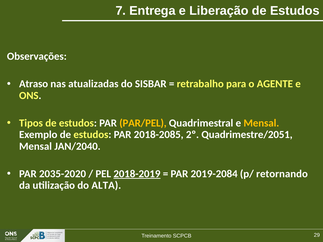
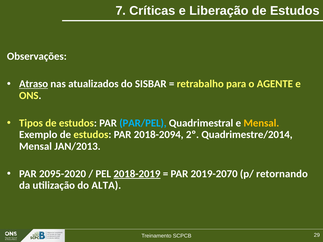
Entrega: Entrega -> Críticas
Atraso underline: none -> present
atualizadas: atualizadas -> atualizados
PAR/PEL colour: yellow -> light blue
2018-2085: 2018-2085 -> 2018-2094
Quadrimestre/2051: Quadrimestre/2051 -> Quadrimestre/2014
JAN/2040: JAN/2040 -> JAN/2013
2035-2020: 2035-2020 -> 2095-2020
2019-2084: 2019-2084 -> 2019-2070
